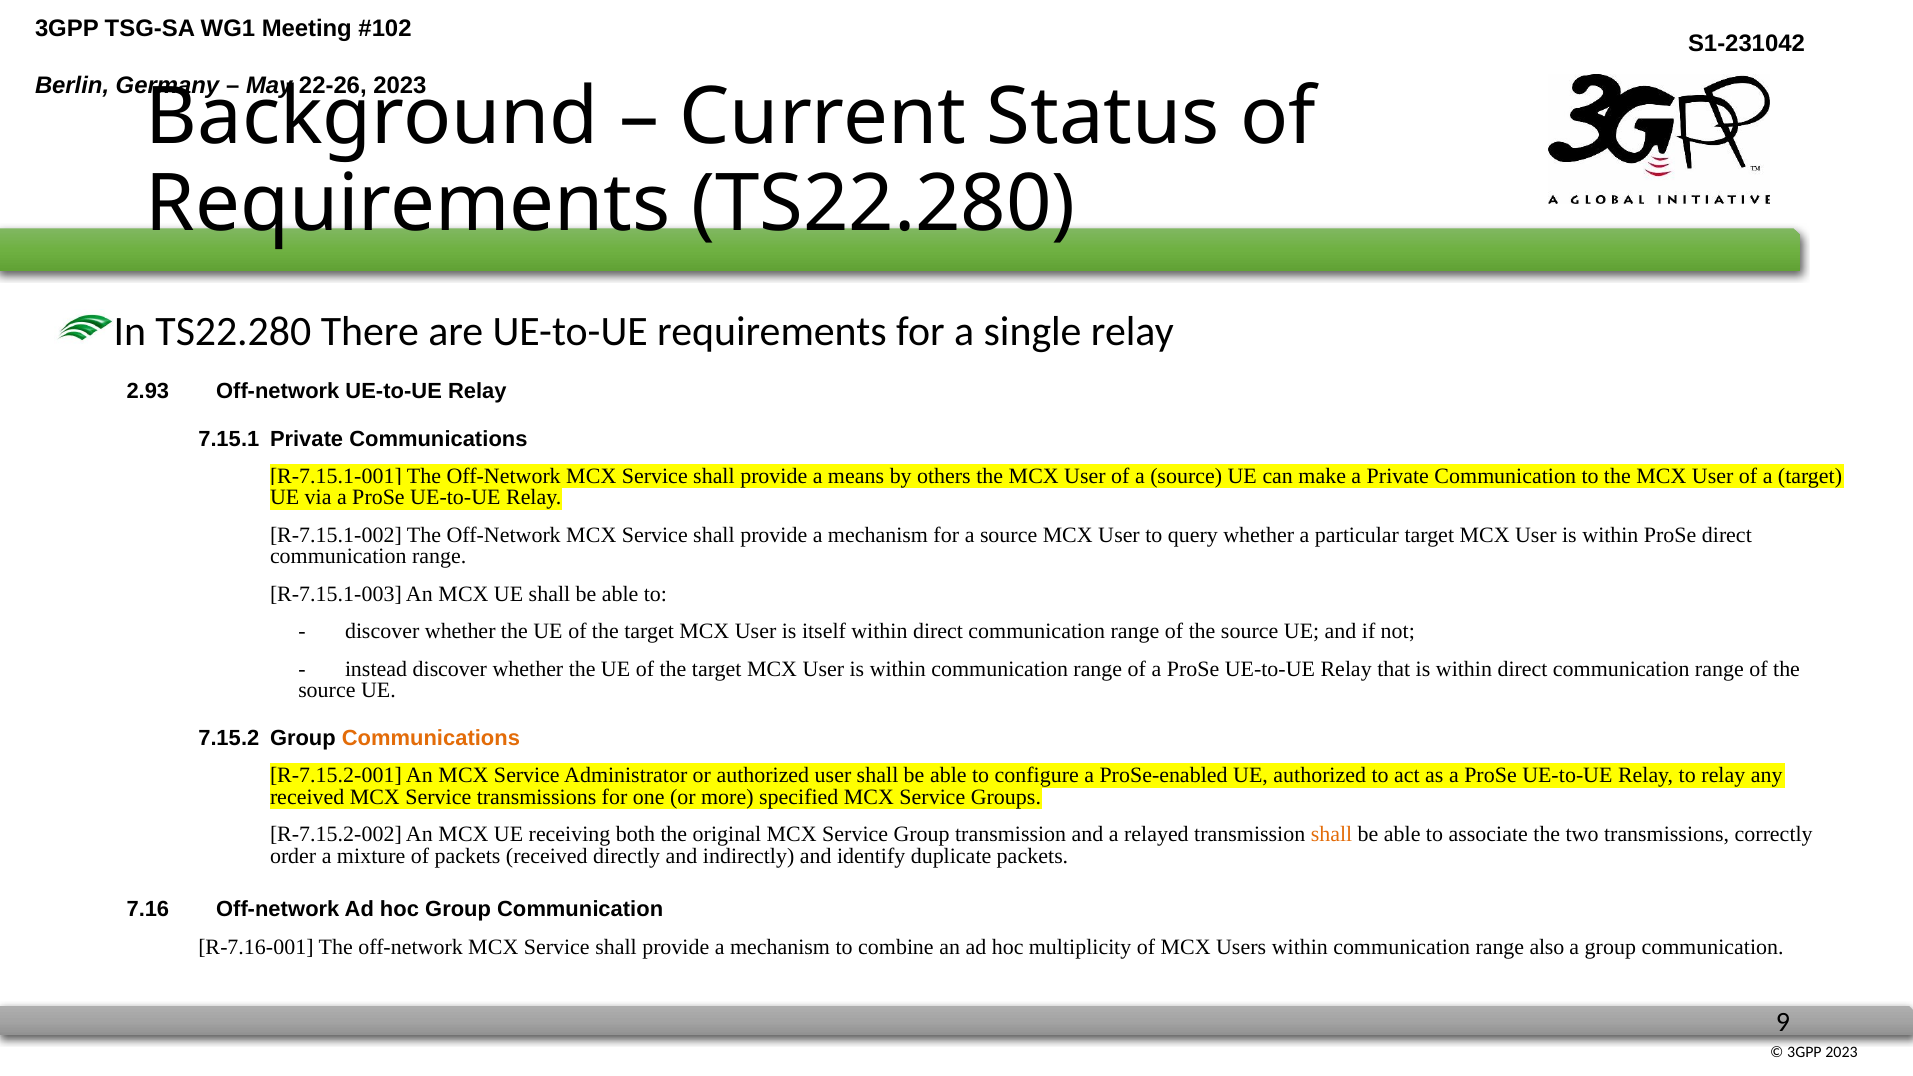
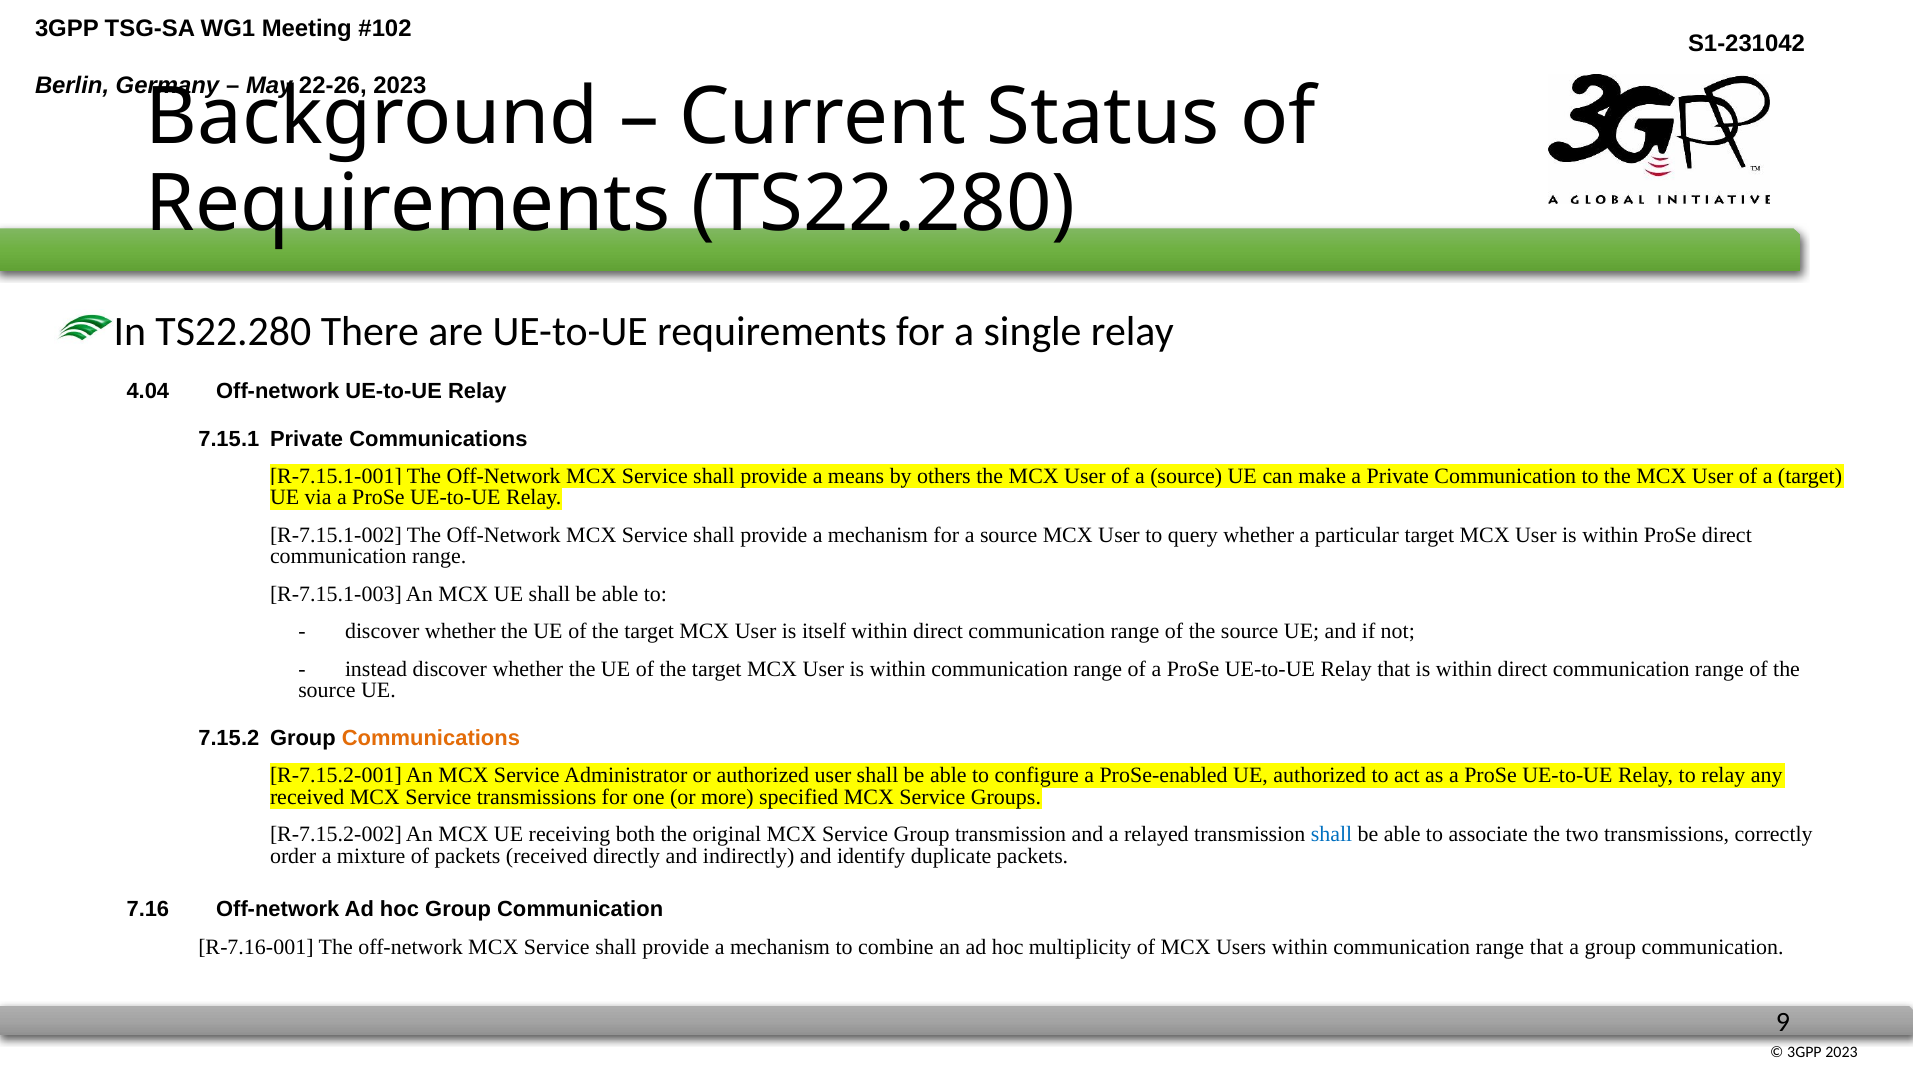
2.93: 2.93 -> 4.04
shall at (1332, 835) colour: orange -> blue
range also: also -> that
